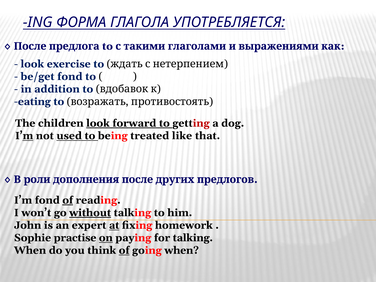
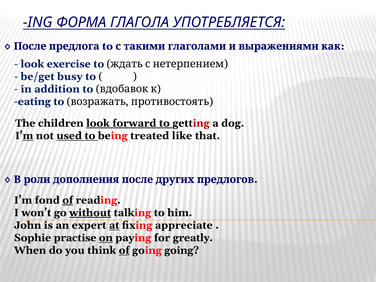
be/get fond: fond -> busy
homework: homework -> appreciate
for talking: talking -> greatly
going when: when -> going
